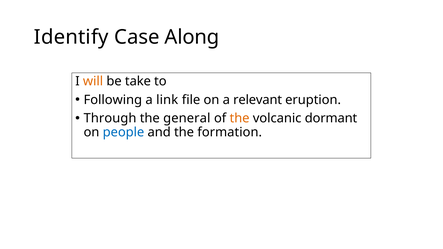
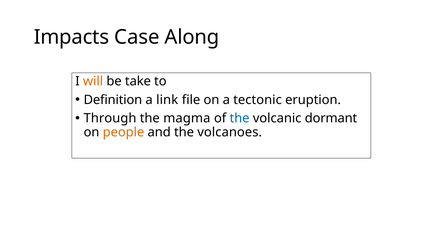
Identify: Identify -> Impacts
Following: Following -> Definition
relevant: relevant -> tectonic
general: general -> magma
the at (240, 118) colour: orange -> blue
people colour: blue -> orange
formation: formation -> volcanoes
